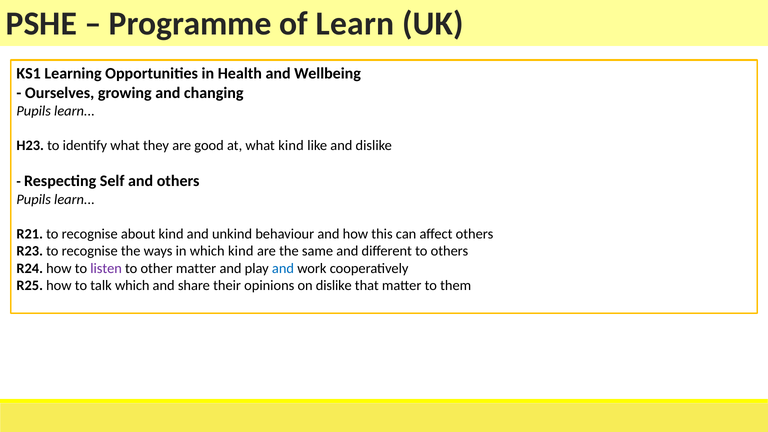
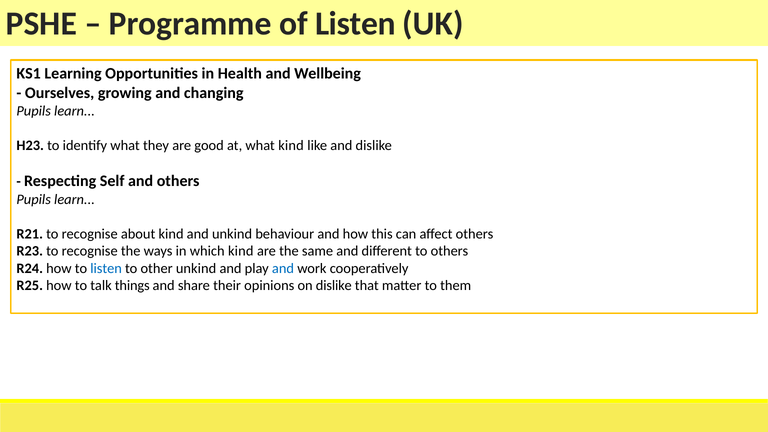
of Learn: Learn -> Listen
listen at (106, 268) colour: purple -> blue
other matter: matter -> unkind
talk which: which -> things
